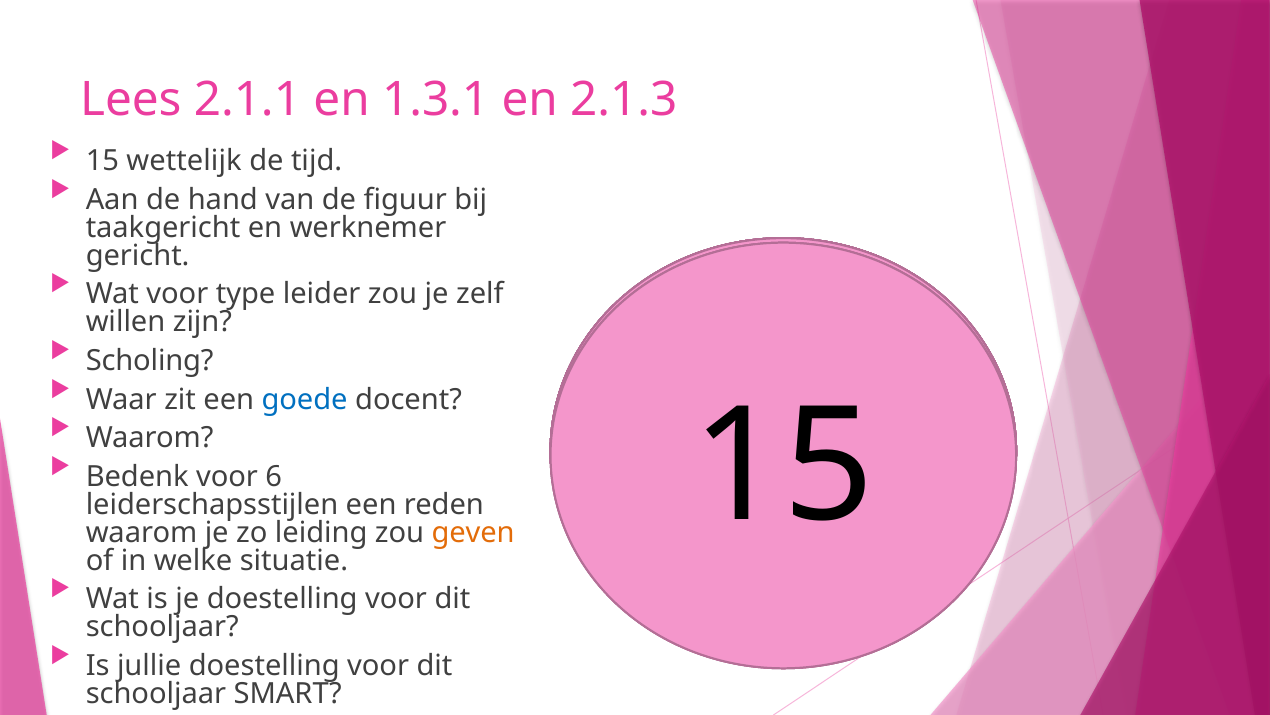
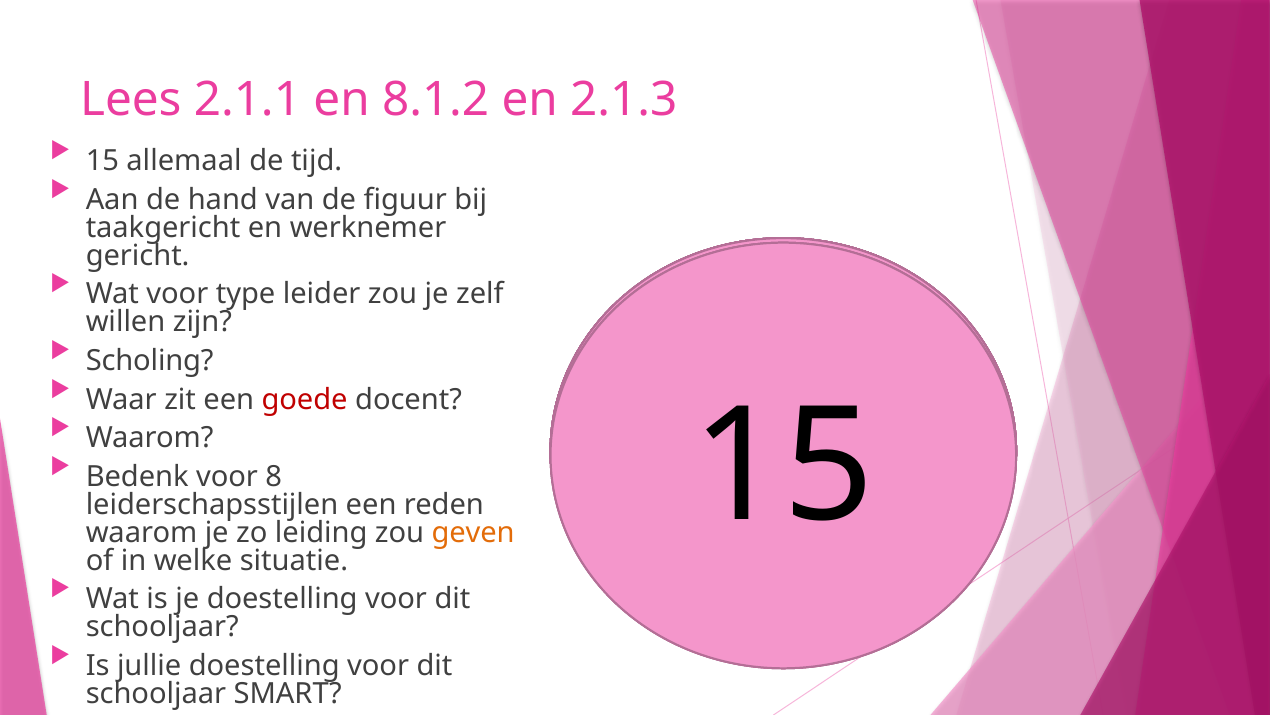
1.3.1: 1.3.1 -> 8.1.2
wettelijk: wettelijk -> allemaal
goede colour: blue -> red
6: 6 -> 8
